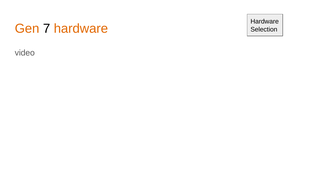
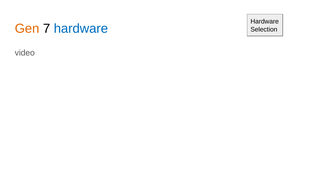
hardware at (81, 28) colour: orange -> blue
